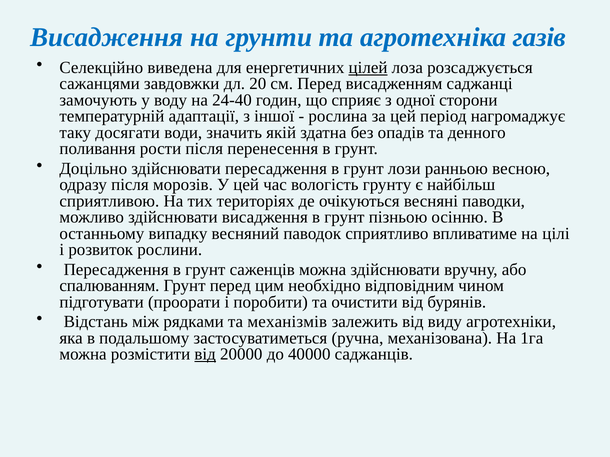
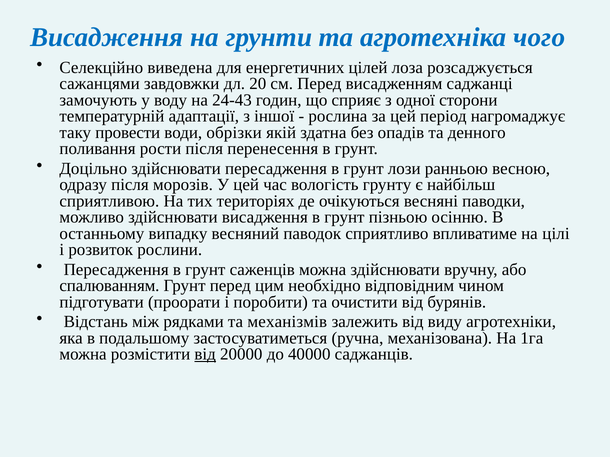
газів: газів -> чого
цілей underline: present -> none
24-40: 24-40 -> 24-43
досягати: досягати -> провести
значить: значить -> обрізки
